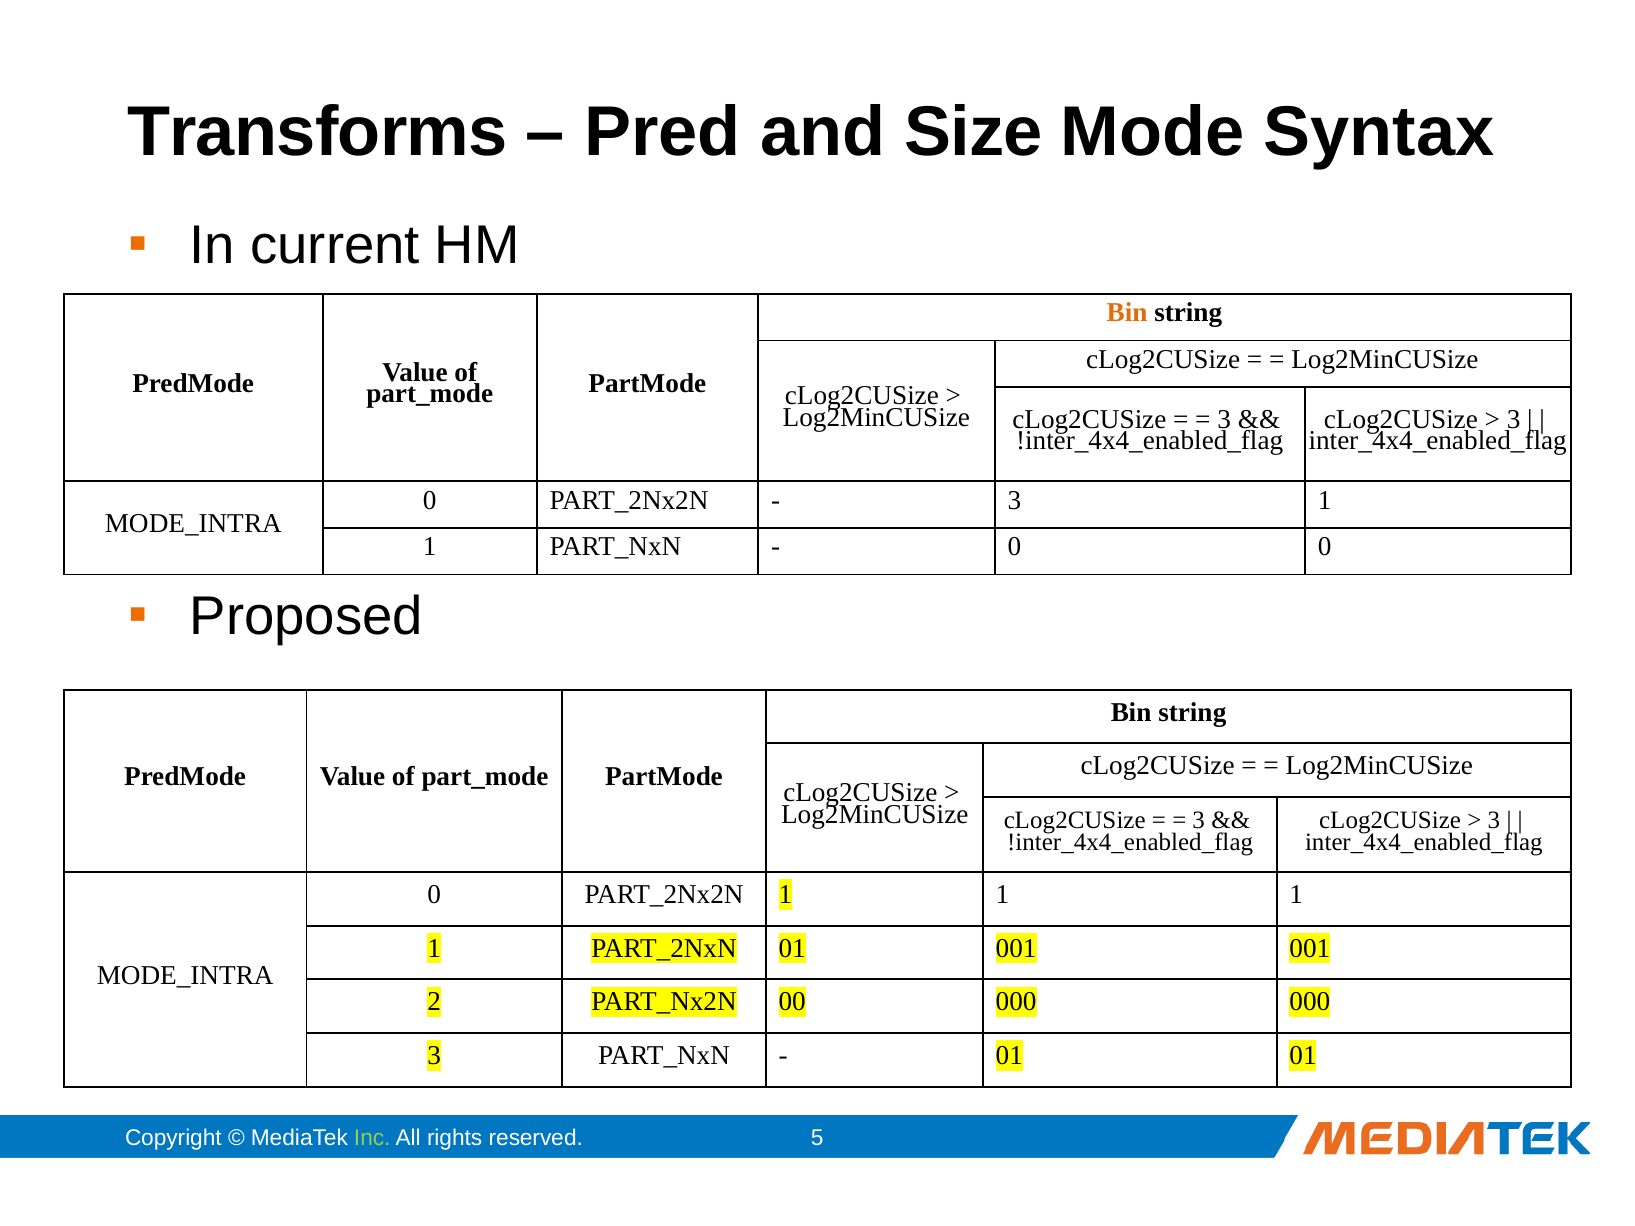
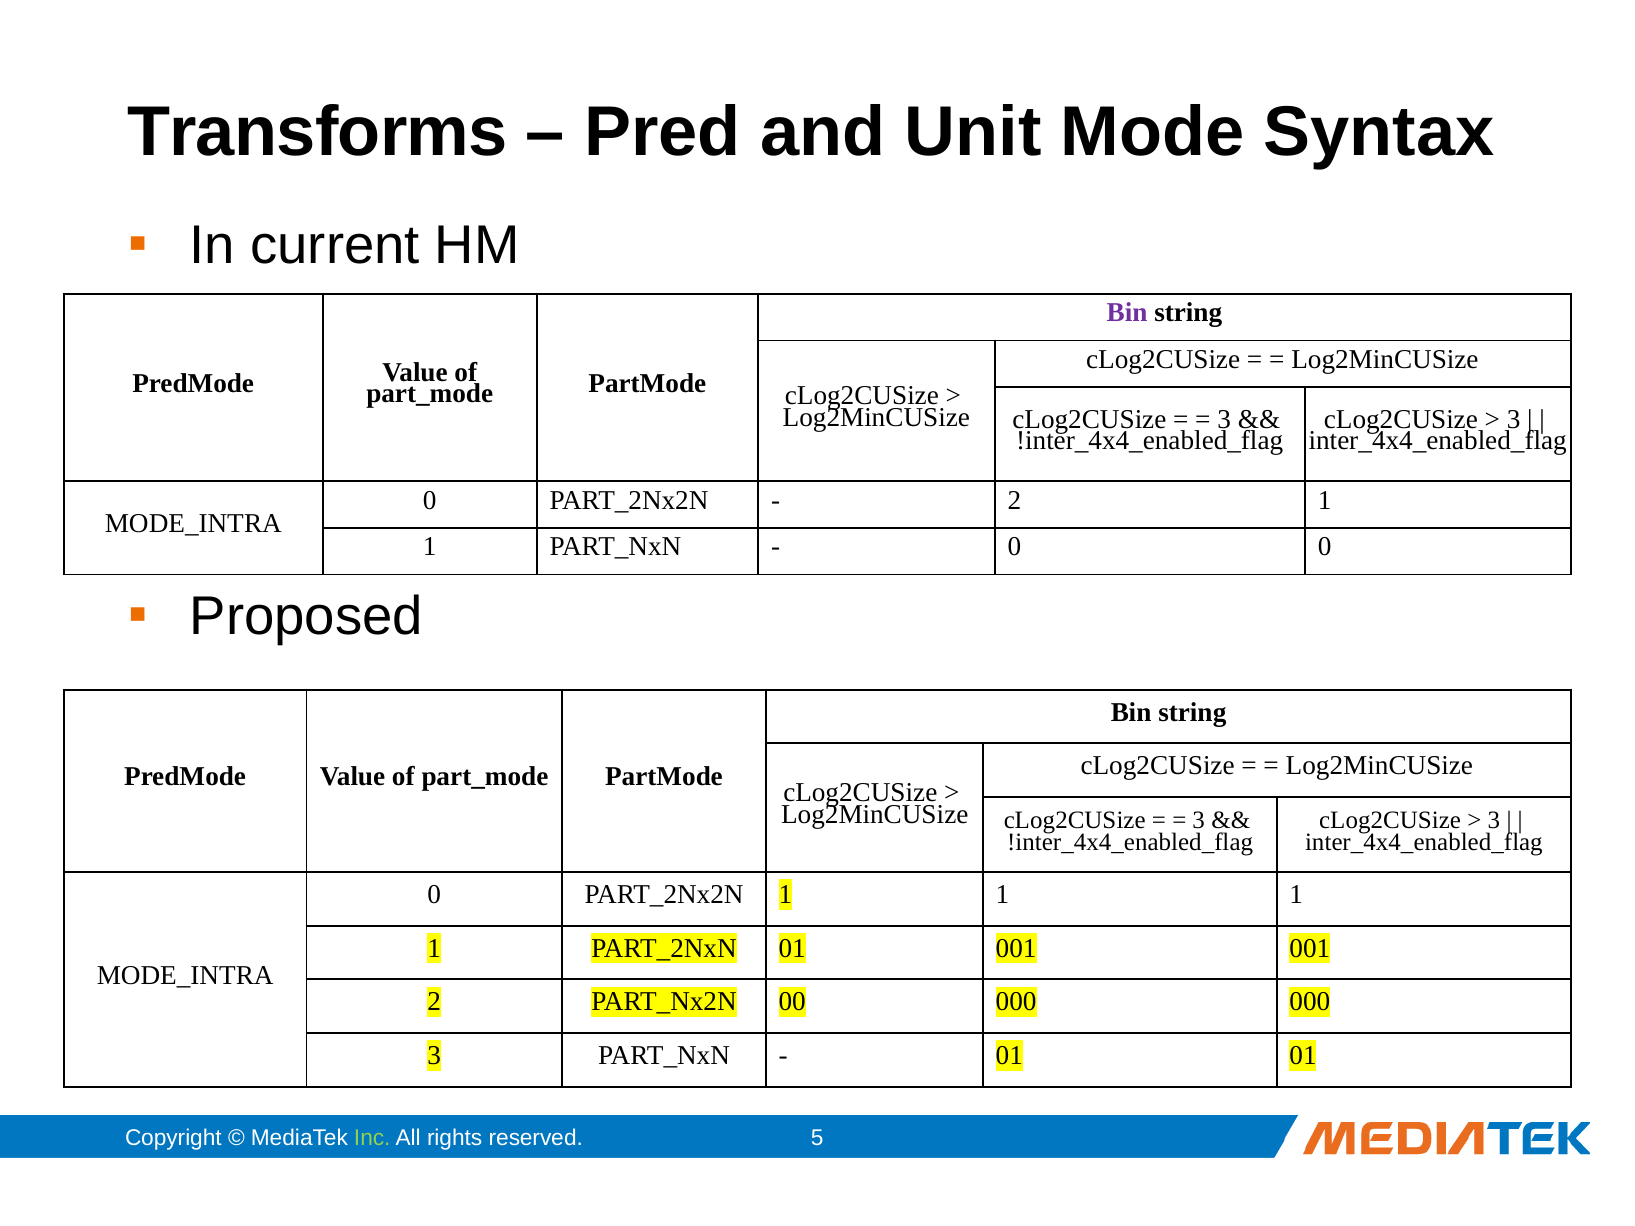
Size: Size -> Unit
Bin at (1127, 313) colour: orange -> purple
3 at (1014, 500): 3 -> 2
